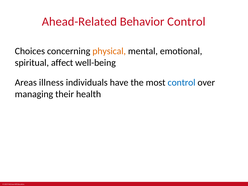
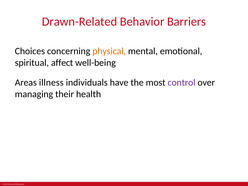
Ahead-Related: Ahead-Related -> Drawn-Related
Behavior Control: Control -> Barriers
control at (182, 83) colour: blue -> purple
